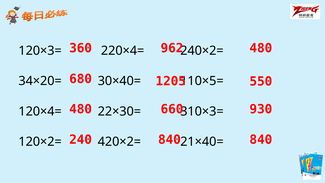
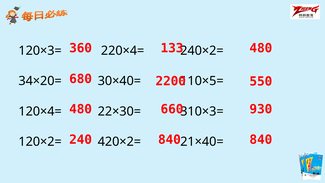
962: 962 -> 133
1205: 1205 -> 2200
